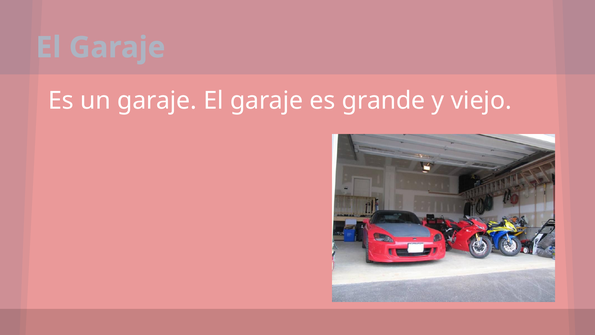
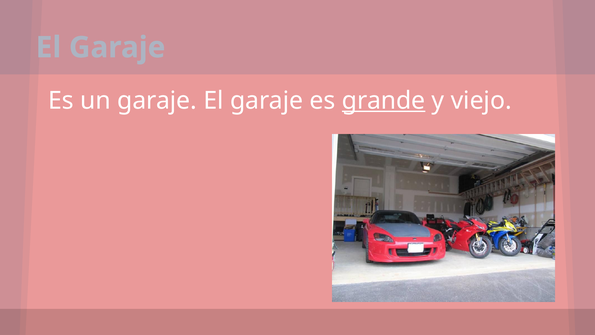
grande underline: none -> present
